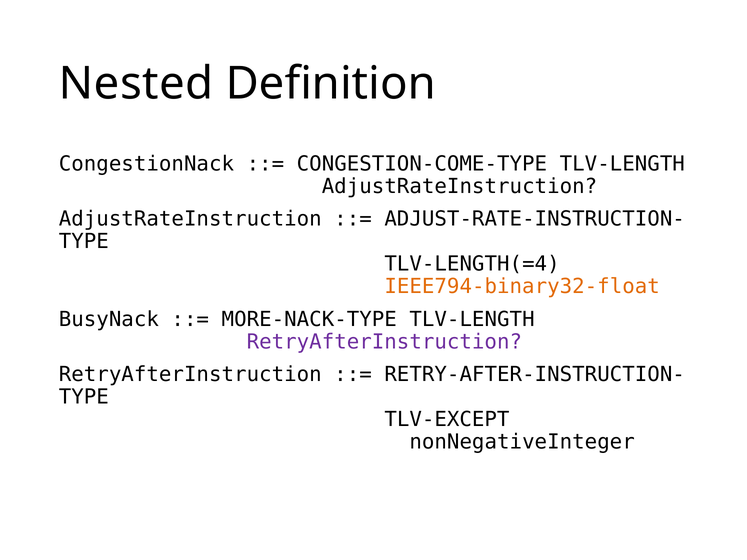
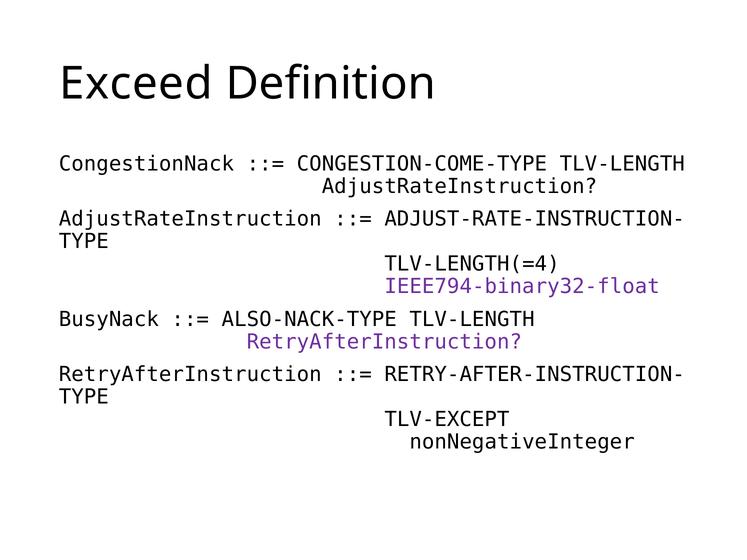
Nested: Nested -> Exceed
IEEE794-binary32-float colour: orange -> purple
MORE-NACK-TYPE: MORE-NACK-TYPE -> ALSO-NACK-TYPE
